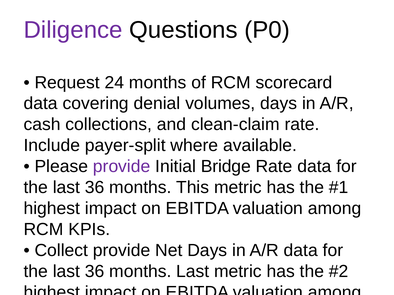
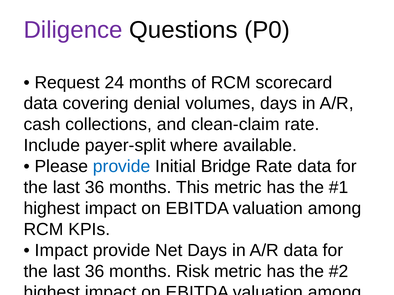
provide at (122, 167) colour: purple -> blue
Collect at (61, 251): Collect -> Impact
months Last: Last -> Risk
